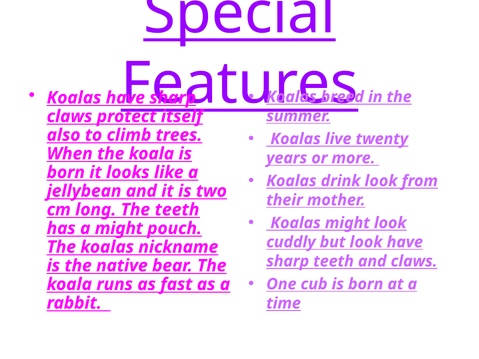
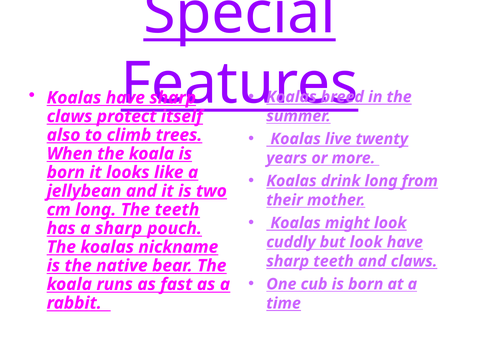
drink look: look -> long
a might: might -> sharp
